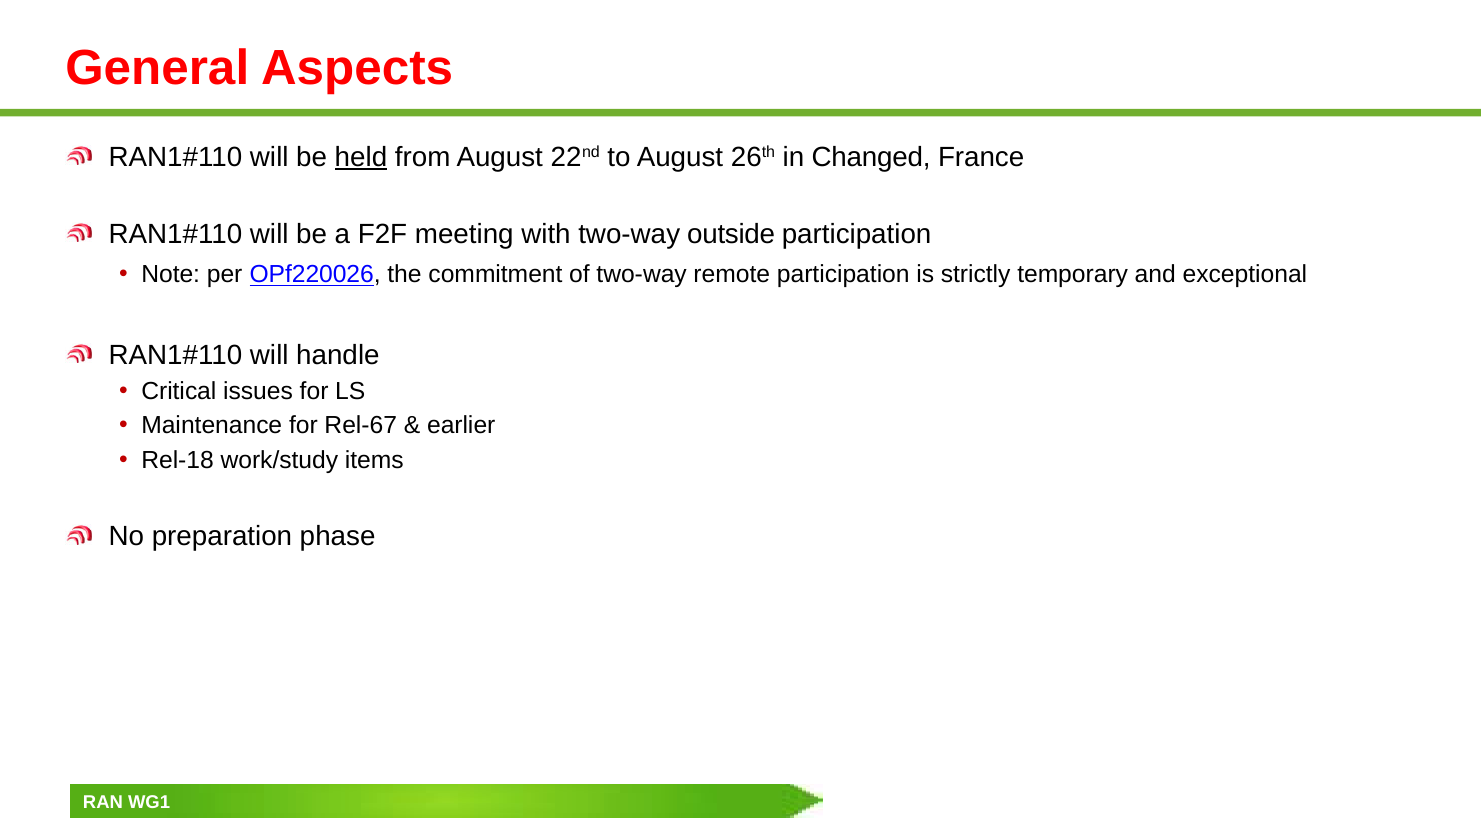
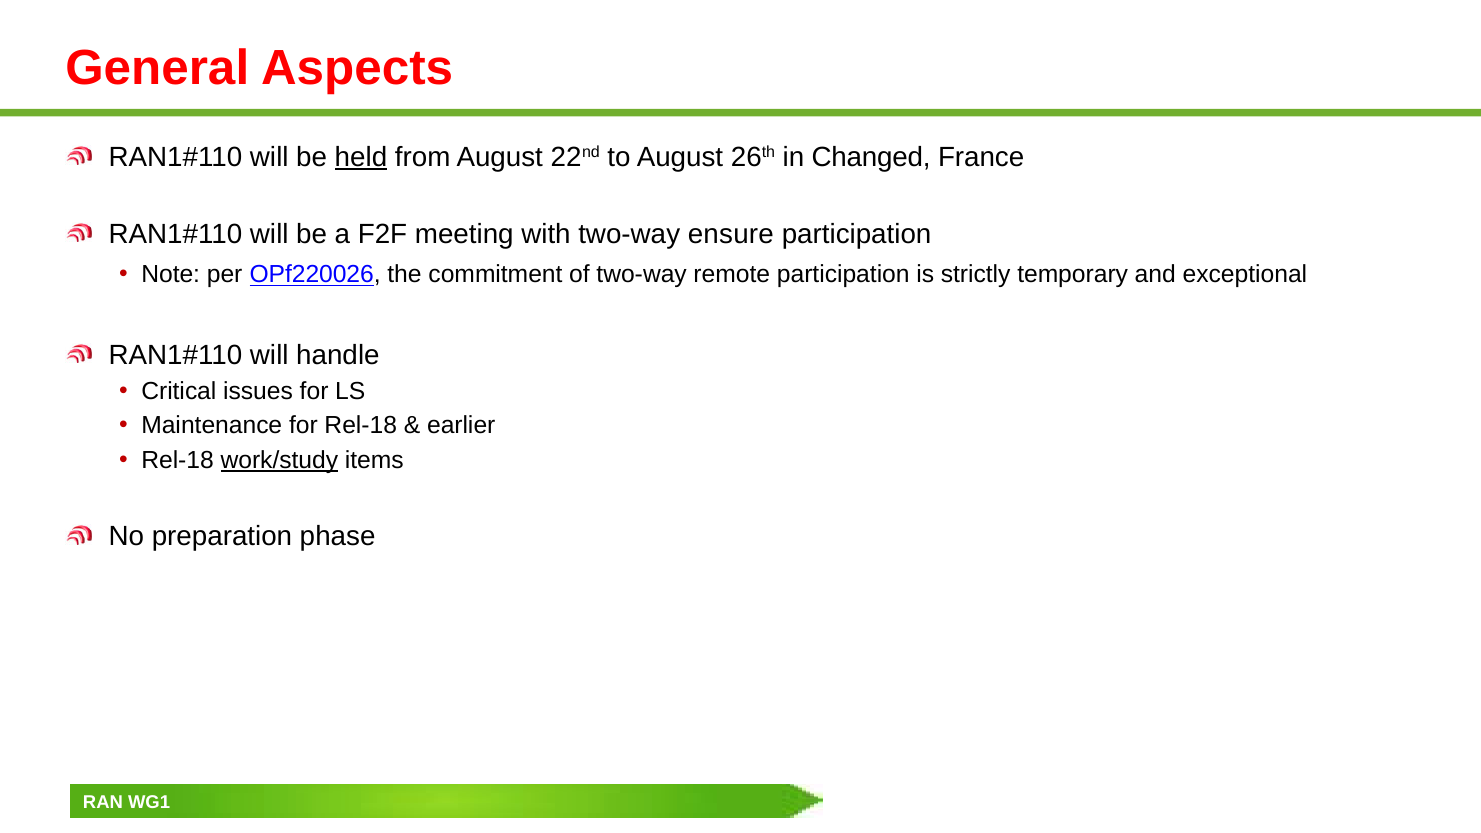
outside: outside -> ensure
for Rel-67: Rel-67 -> Rel-18
work/study underline: none -> present
